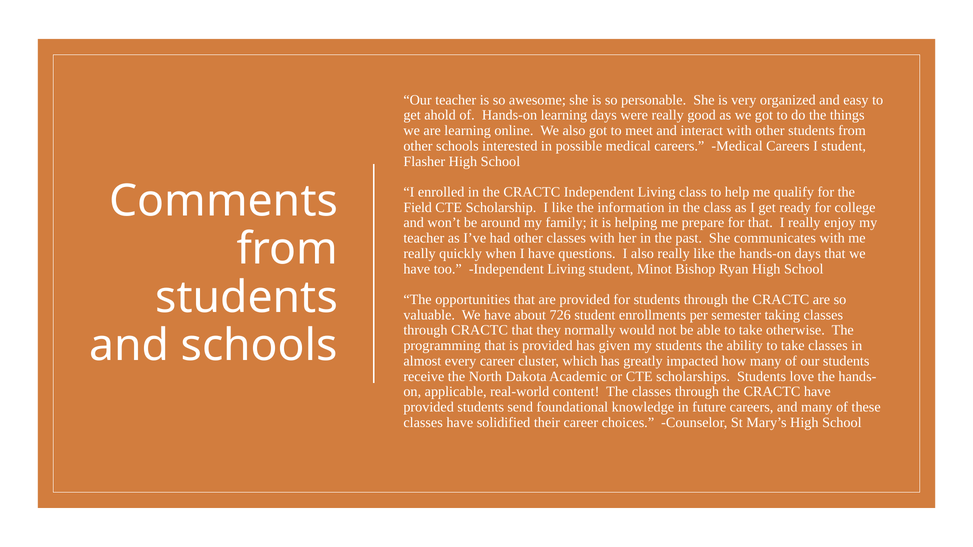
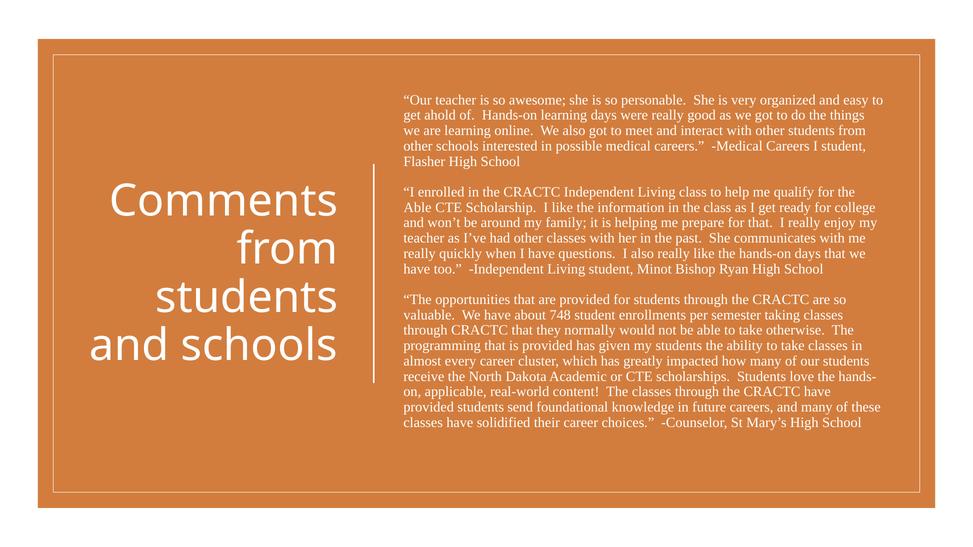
Field at (418, 208): Field -> Able
726: 726 -> 748
